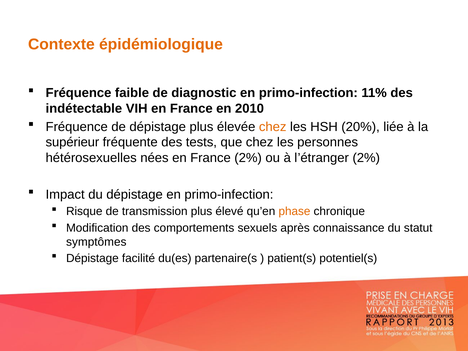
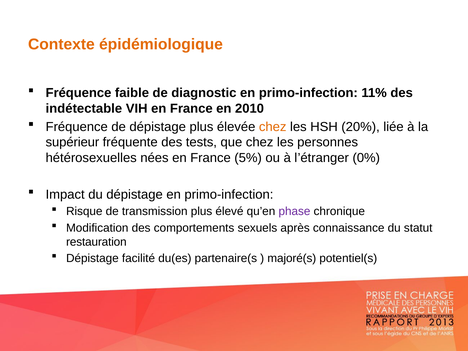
France 2%: 2% -> 5%
l’étranger 2%: 2% -> 0%
phase colour: orange -> purple
symptômes: symptômes -> restauration
patient(s: patient(s -> majoré(s
